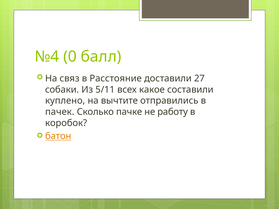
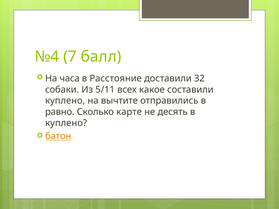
0: 0 -> 7
связ: связ -> часа
27: 27 -> 32
пачек: пачек -> равно
пачке: пачке -> карте
работу: работу -> десять
коробок at (66, 123): коробок -> куплено
